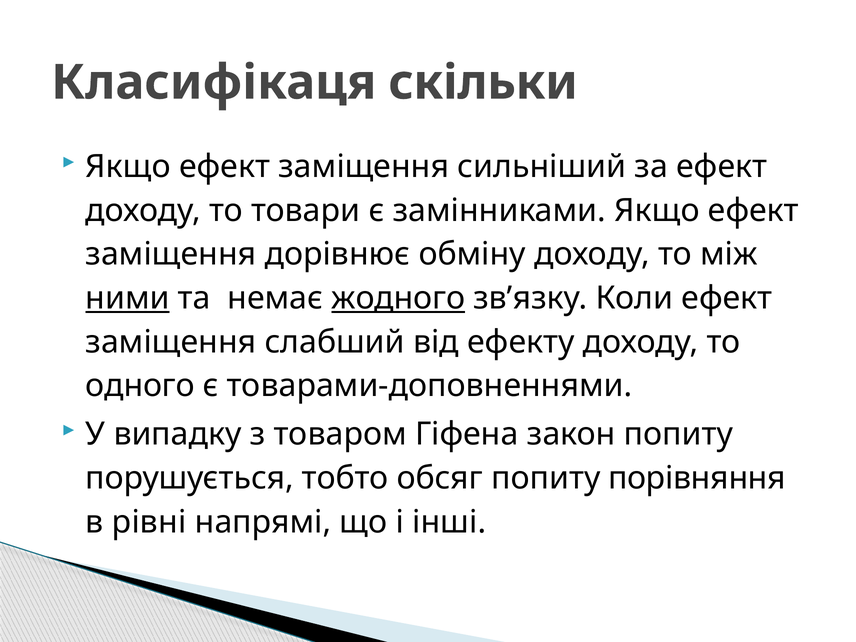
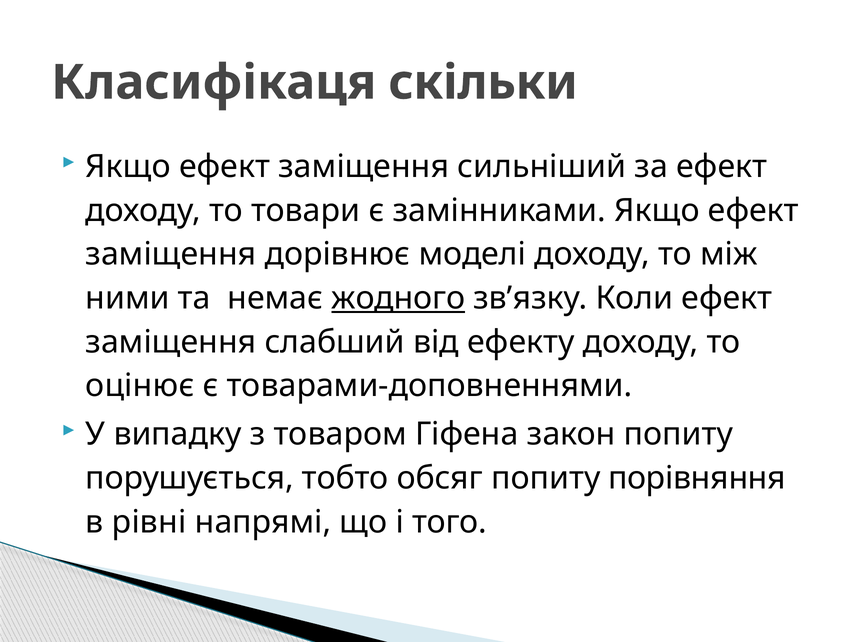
обміну: обміну -> моделі
ними underline: present -> none
одного: одного -> оцінює
інші: інші -> того
